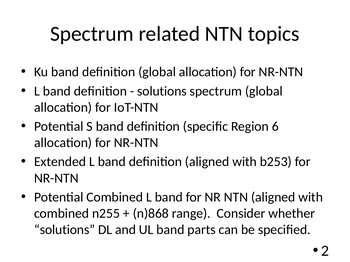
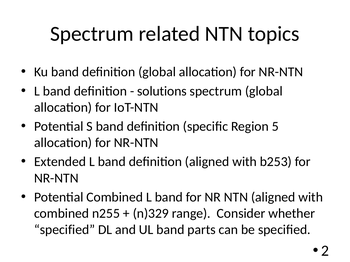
6: 6 -> 5
n)868: n)868 -> n)329
solutions at (65, 230): solutions -> specified
